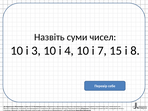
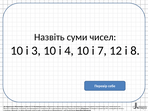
15: 15 -> 12
